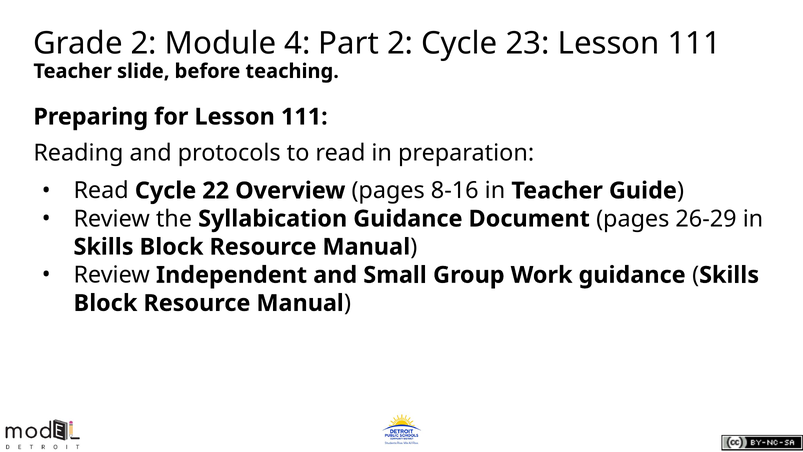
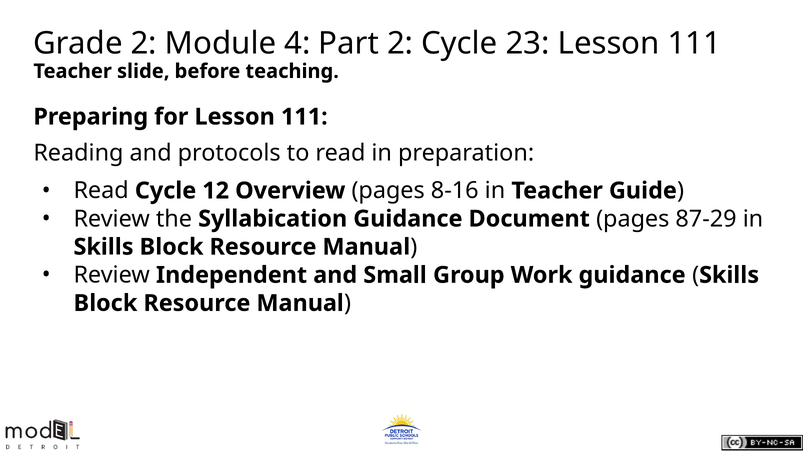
22: 22 -> 12
26-29: 26-29 -> 87-29
